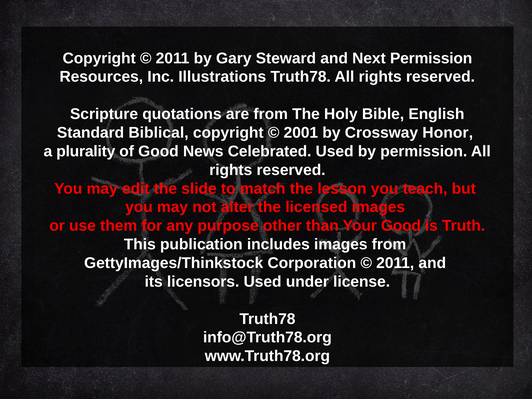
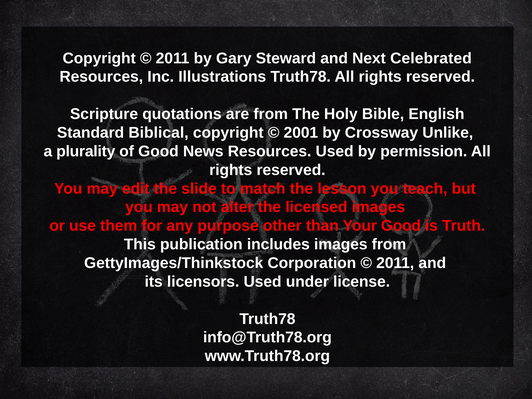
Next Permission: Permission -> Celebrated
Honor: Honor -> Unlike
News Celebrated: Celebrated -> Resources
